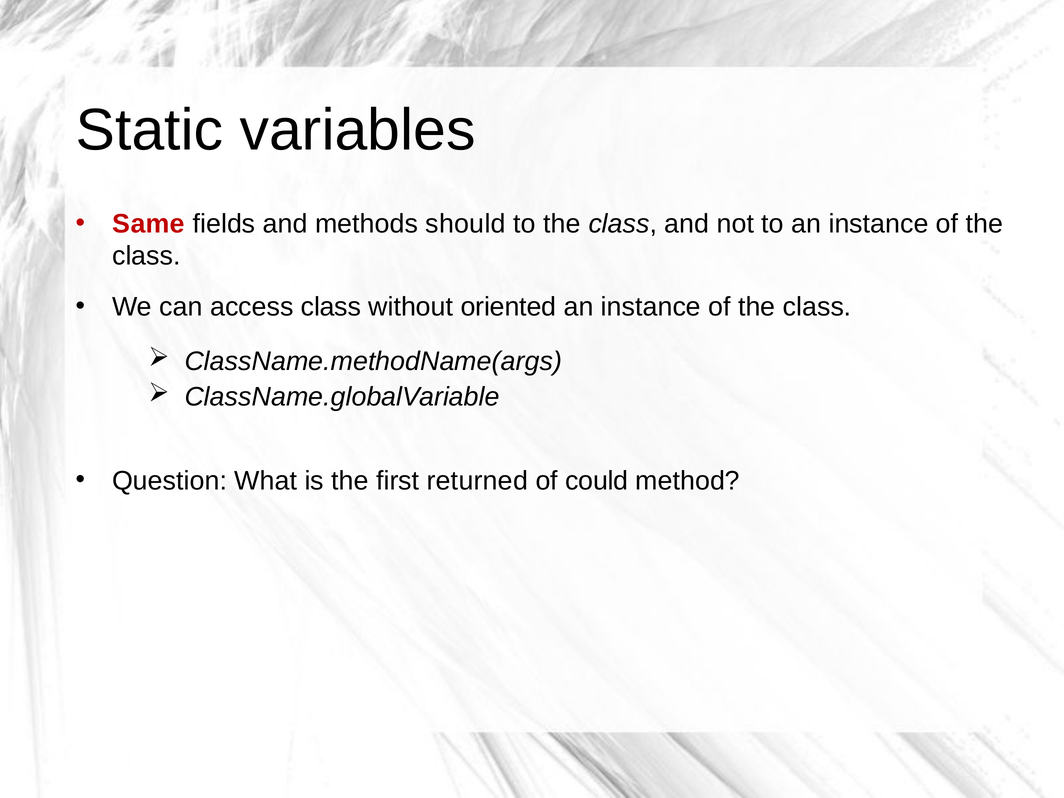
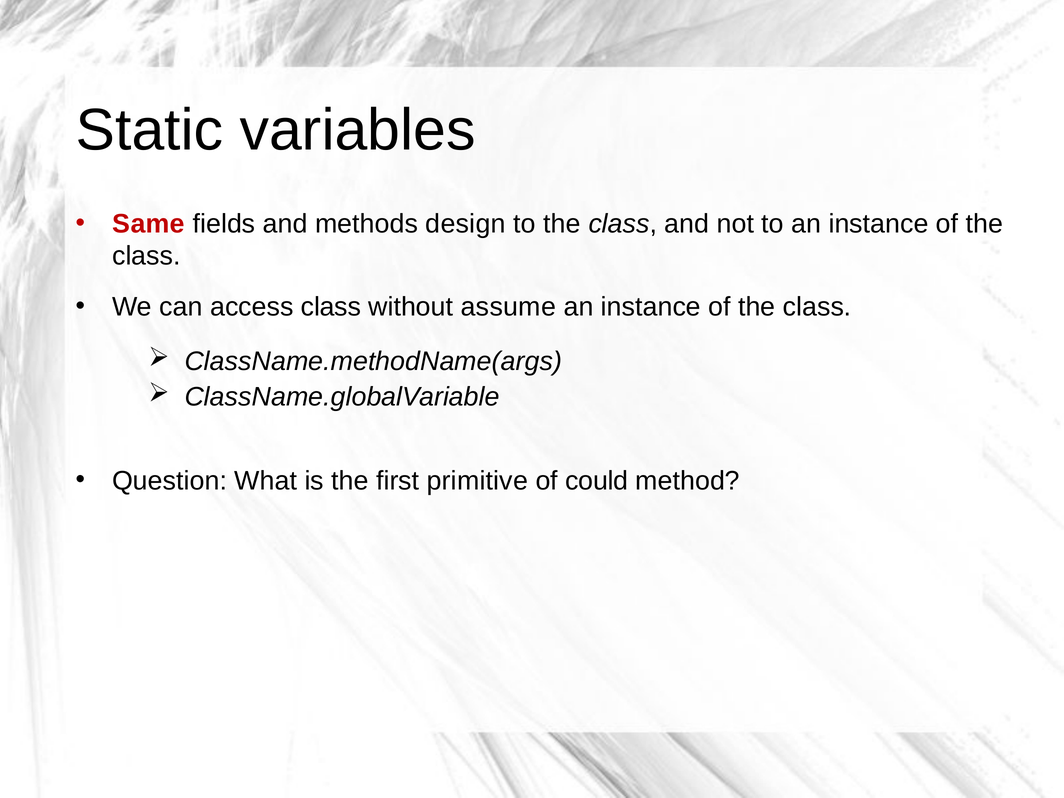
should: should -> design
oriented: oriented -> assume
returned: returned -> primitive
